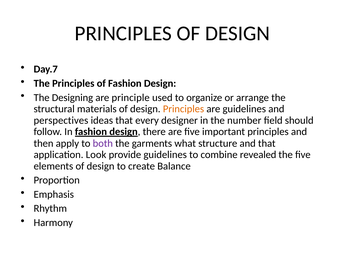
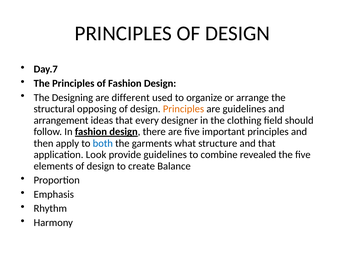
principle: principle -> different
materials: materials -> opposing
perspectives: perspectives -> arrangement
number: number -> clothing
both colour: purple -> blue
